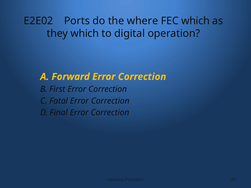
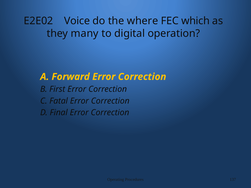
Ports: Ports -> Voice
they which: which -> many
